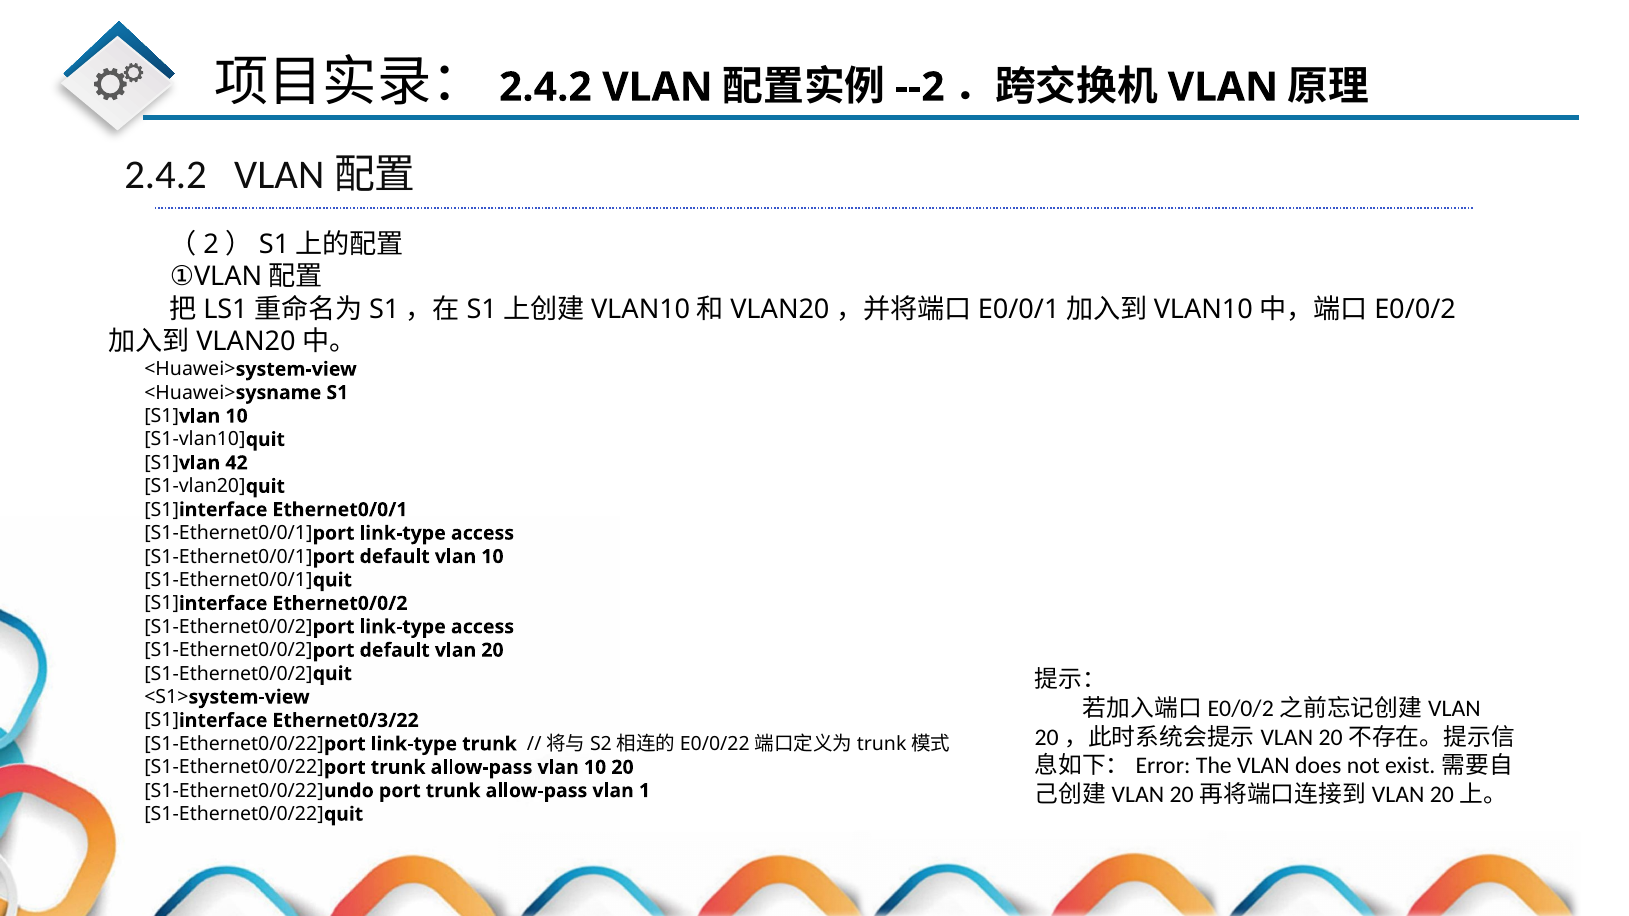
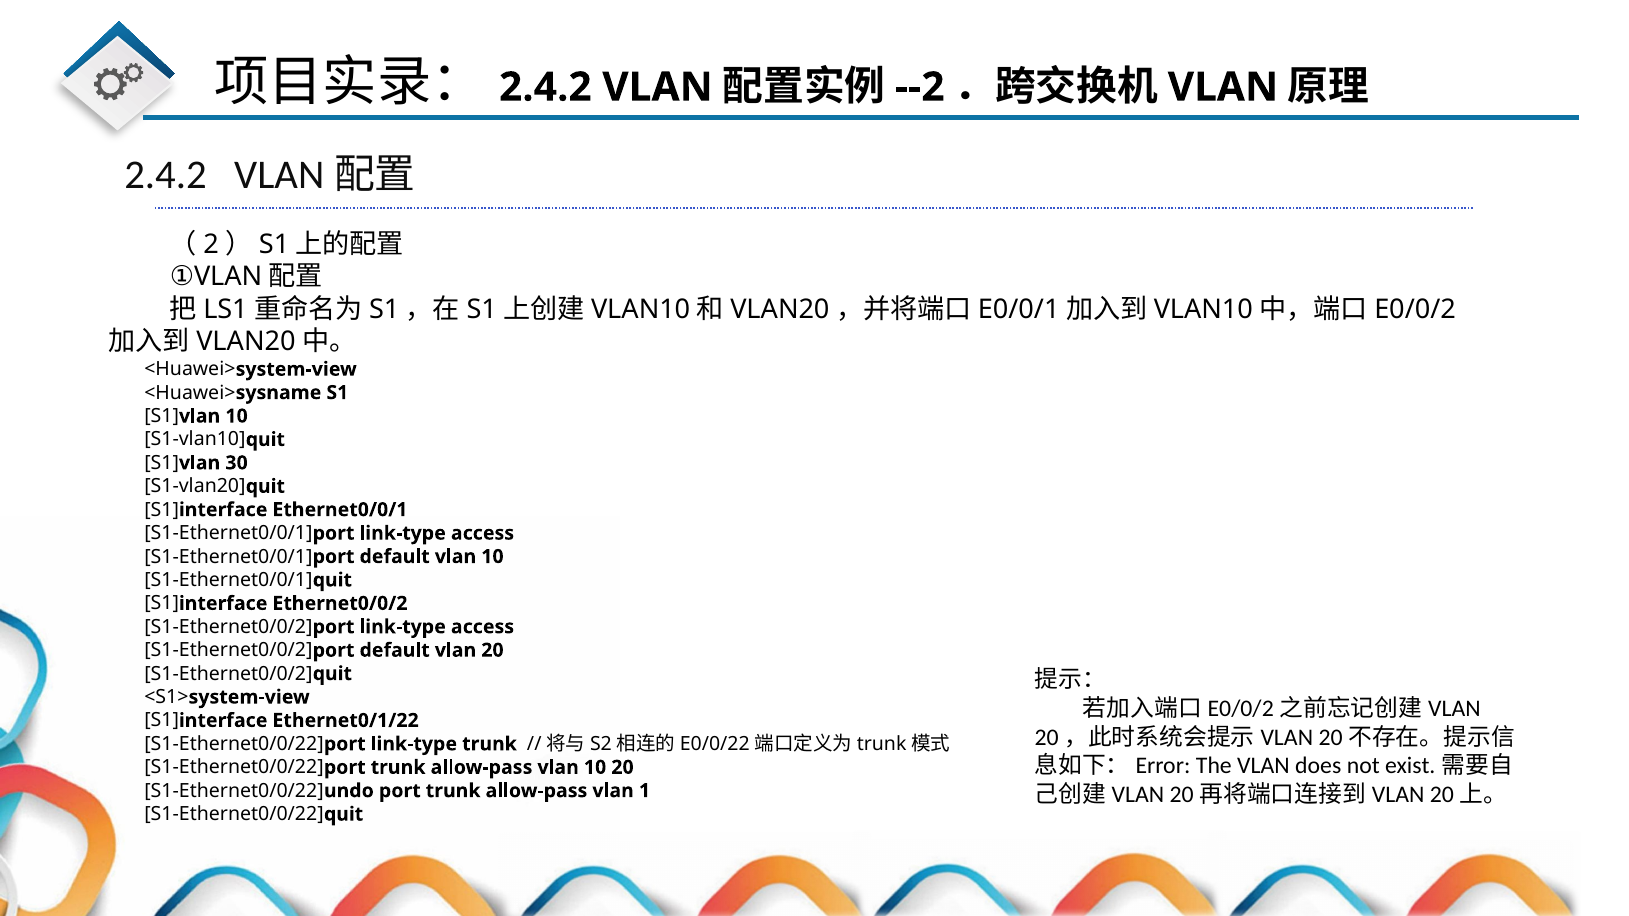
42: 42 -> 30
Ethernet0/3/22: Ethernet0/3/22 -> Ethernet0/1/22
